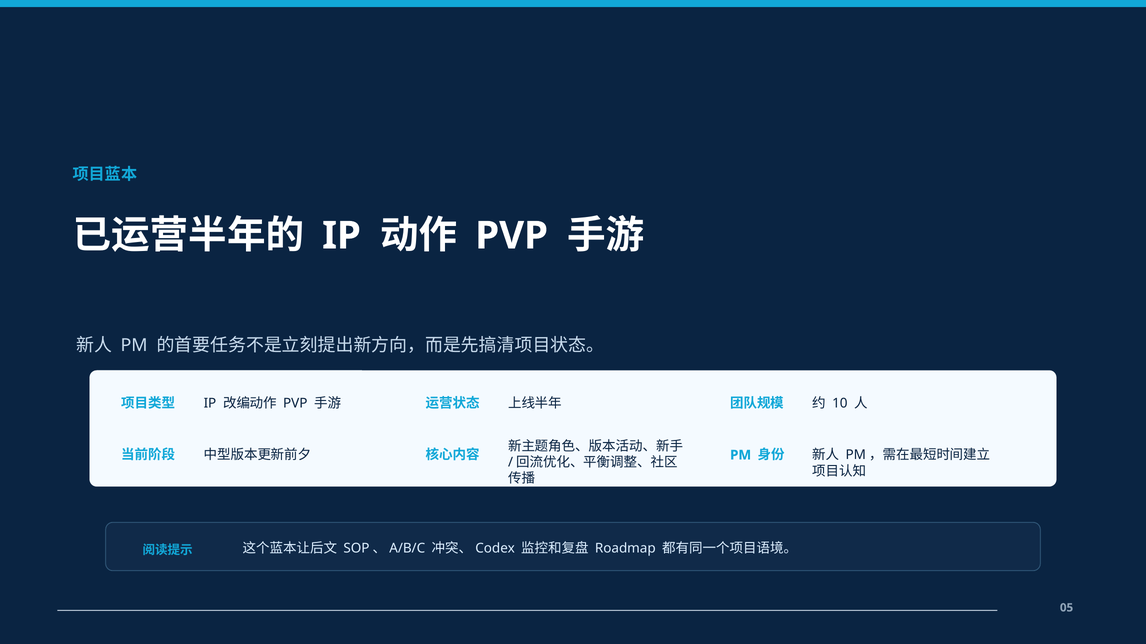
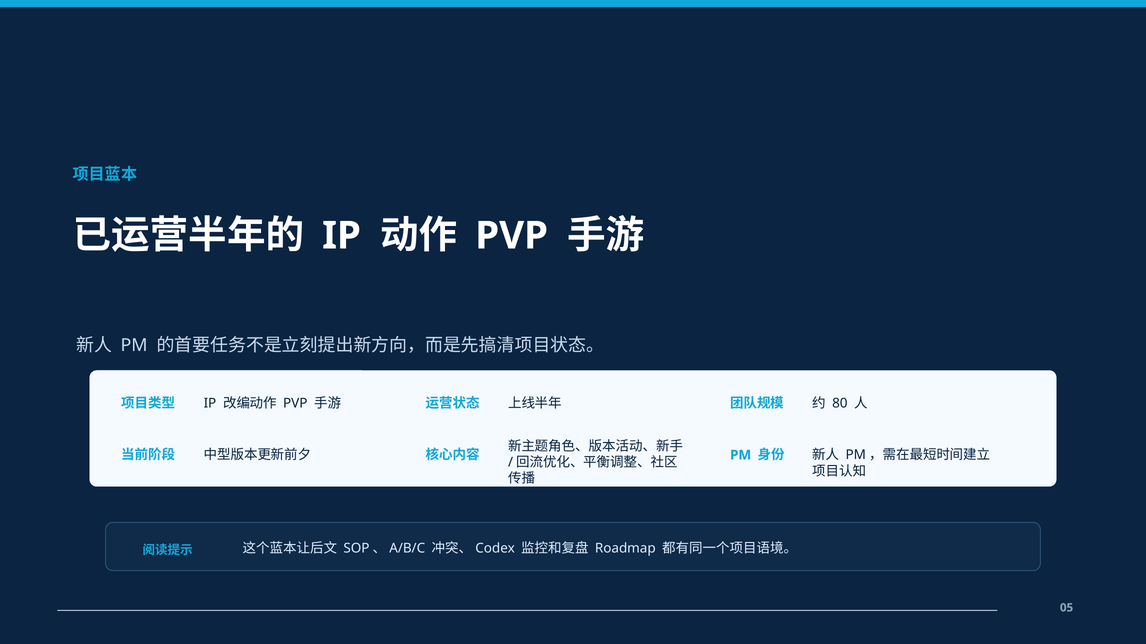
10: 10 -> 80
